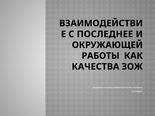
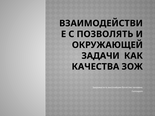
ПОСЛЕДНЕЕ: ПОСЛЕДНЕЕ -> ПОЗВОЛЯТЬ
РАБОТЫ: РАБОТЫ -> ЗАДАЧИ
